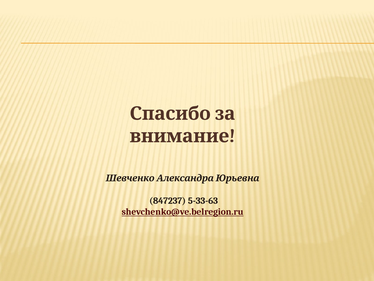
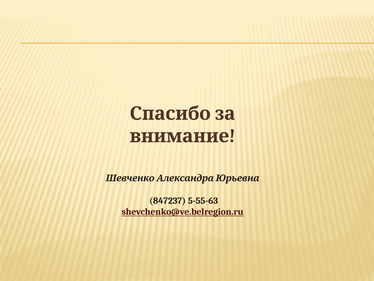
5-33-63: 5-33-63 -> 5-55-63
